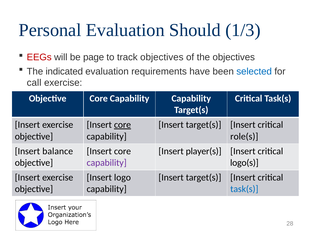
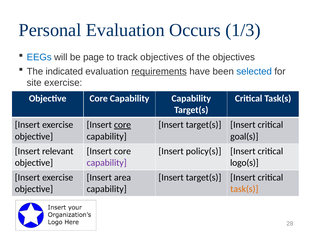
Should: Should -> Occurs
EEGs colour: red -> blue
requirements underline: none -> present
call: call -> site
role(s: role(s -> goal(s
balance: balance -> relevant
player(s: player(s -> policy(s
logo: logo -> area
task(s at (244, 189) colour: blue -> orange
